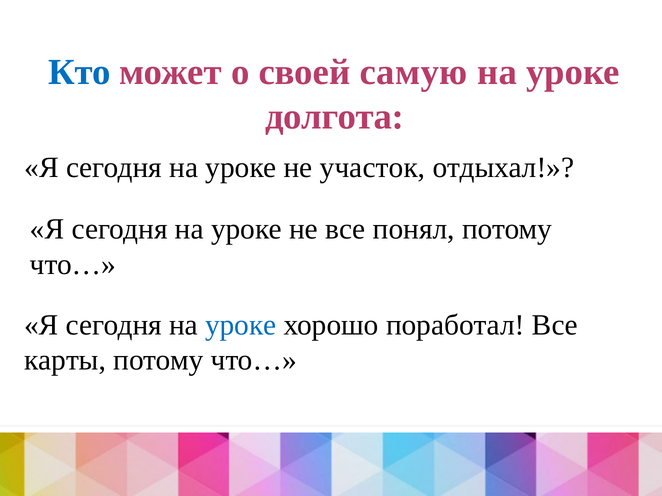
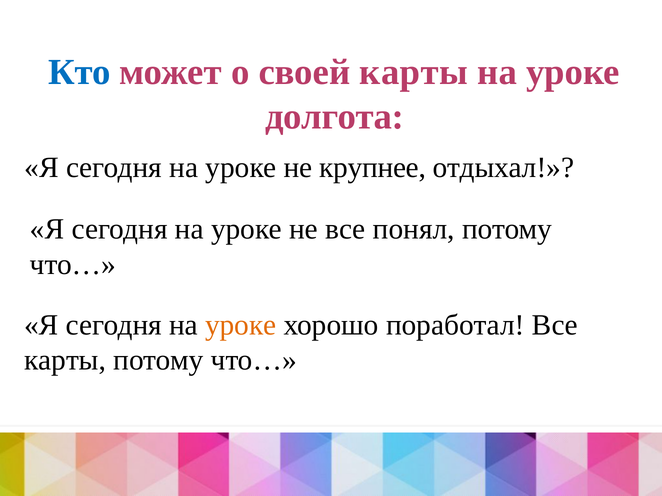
своей самую: самую -> карты
участок: участок -> крупнее
уроке at (241, 325) colour: blue -> orange
